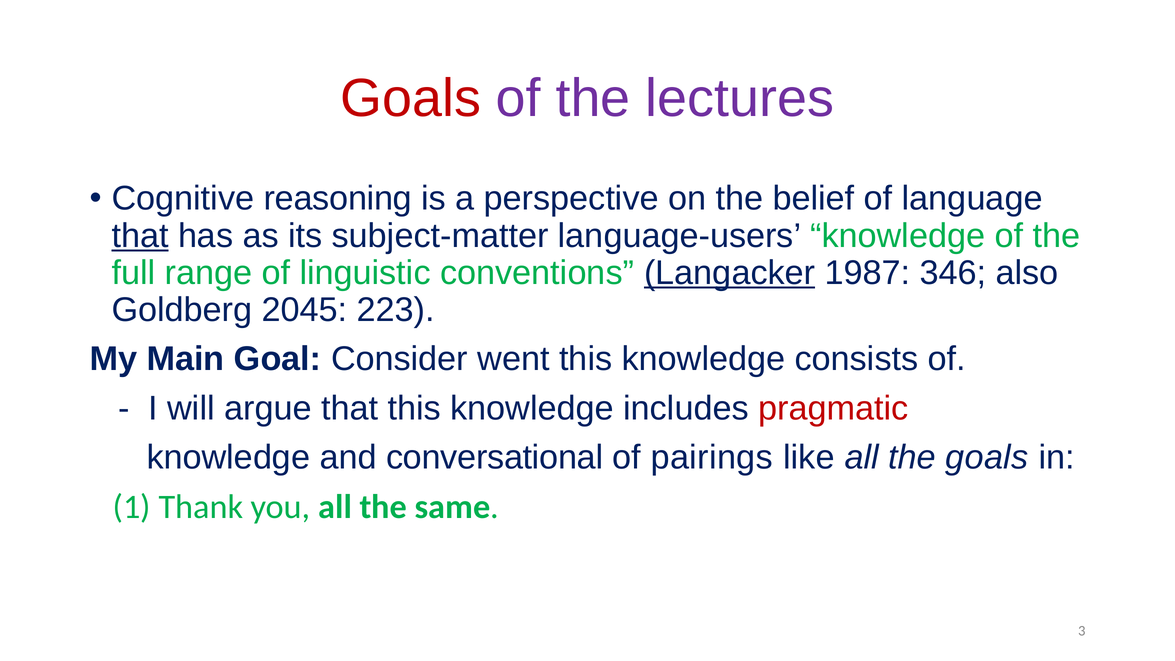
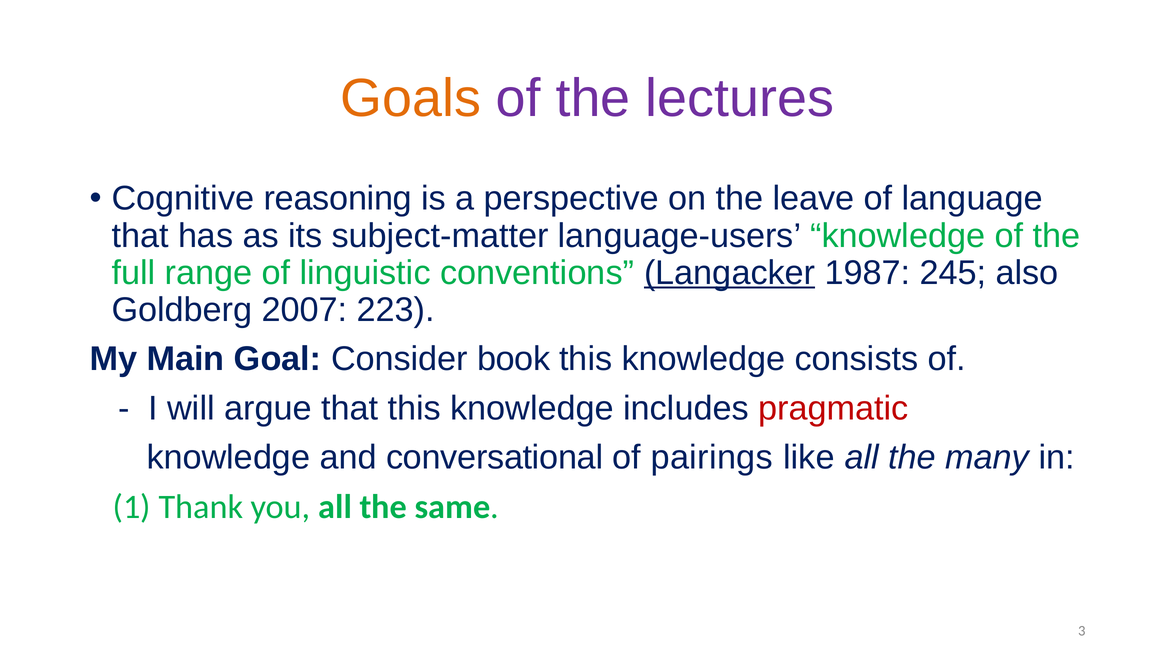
Goals at (411, 99) colour: red -> orange
belief: belief -> leave
that at (140, 236) underline: present -> none
346: 346 -> 245
2045: 2045 -> 2007
went: went -> book
the goals: goals -> many
